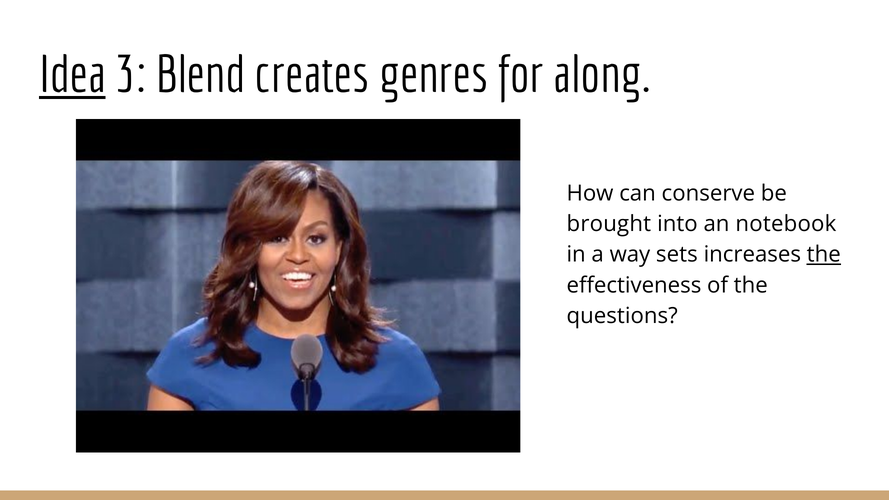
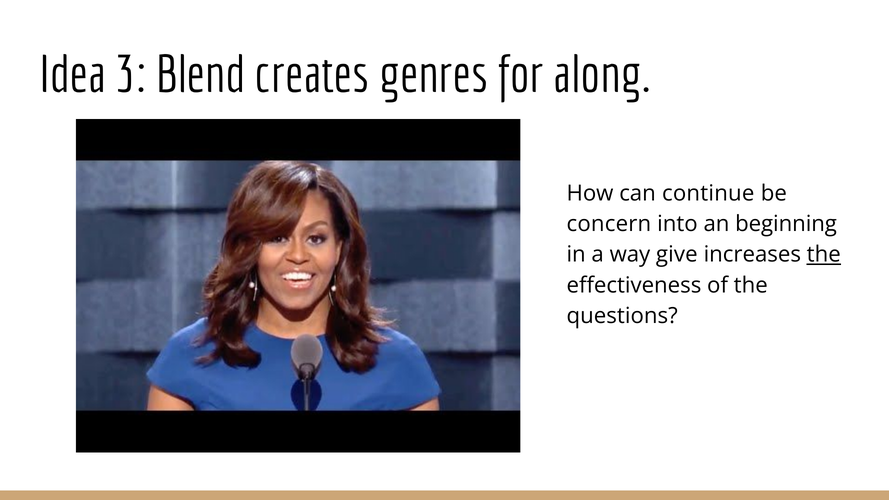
Idea underline: present -> none
conserve: conserve -> continue
brought: brought -> concern
notebook: notebook -> beginning
sets: sets -> give
